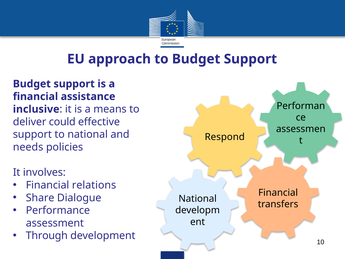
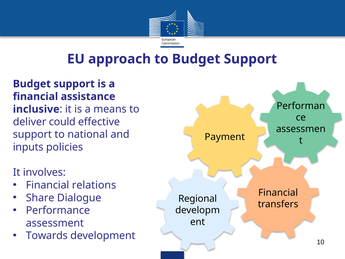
Respond: Respond -> Payment
needs: needs -> inputs
National at (198, 199): National -> Regional
Through: Through -> Towards
